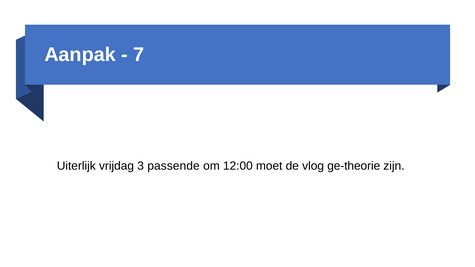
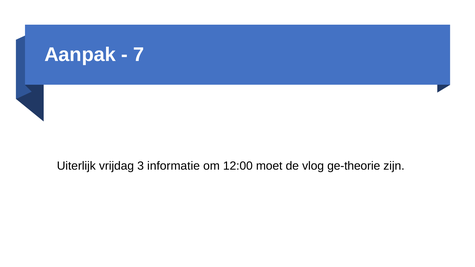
passende: passende -> informatie
